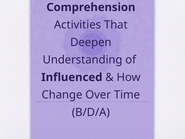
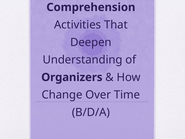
Influenced: Influenced -> Organizers
